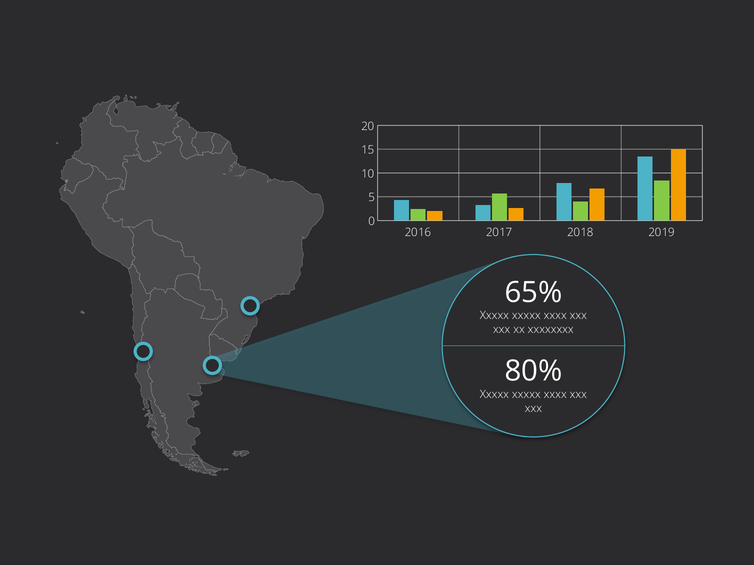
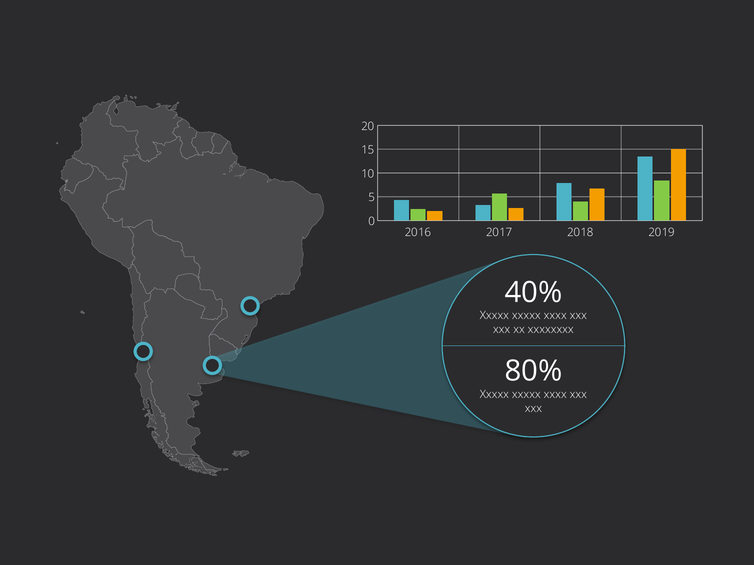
65%: 65% -> 40%
